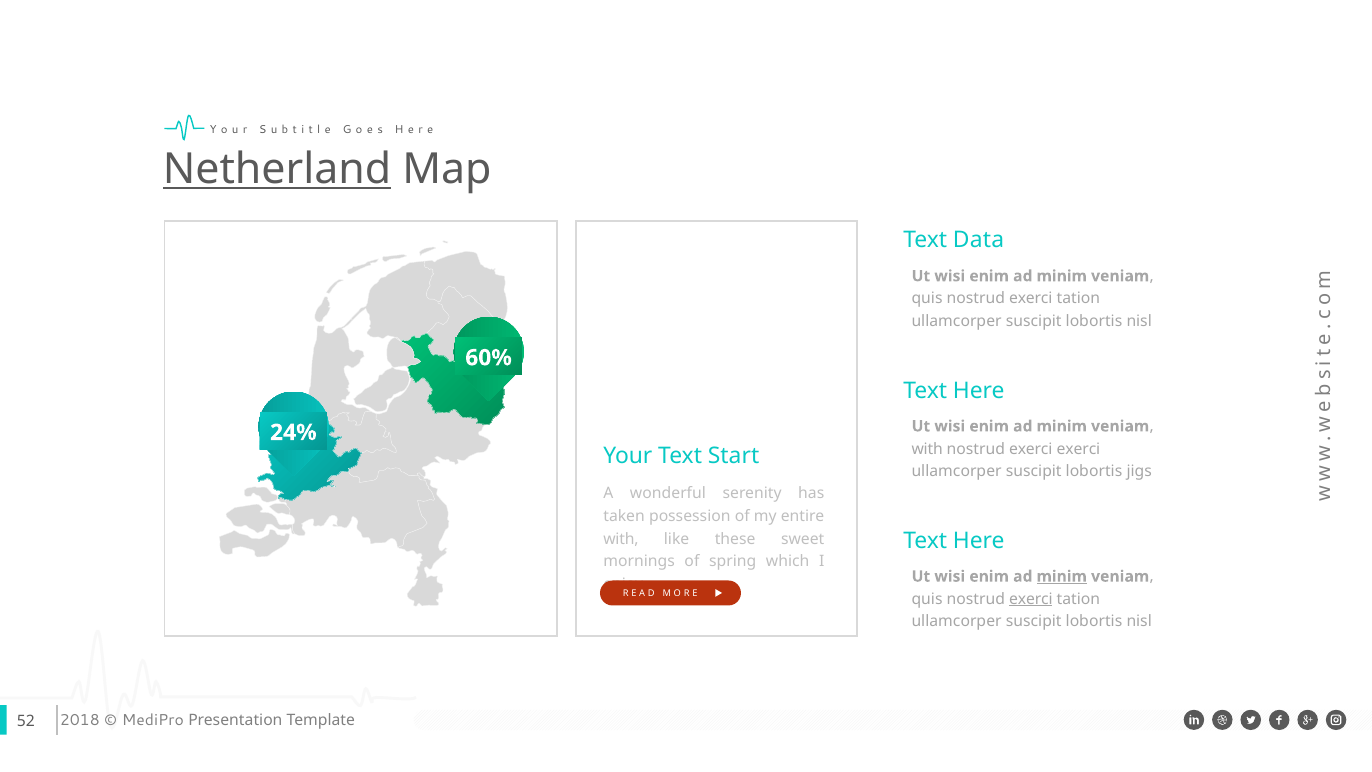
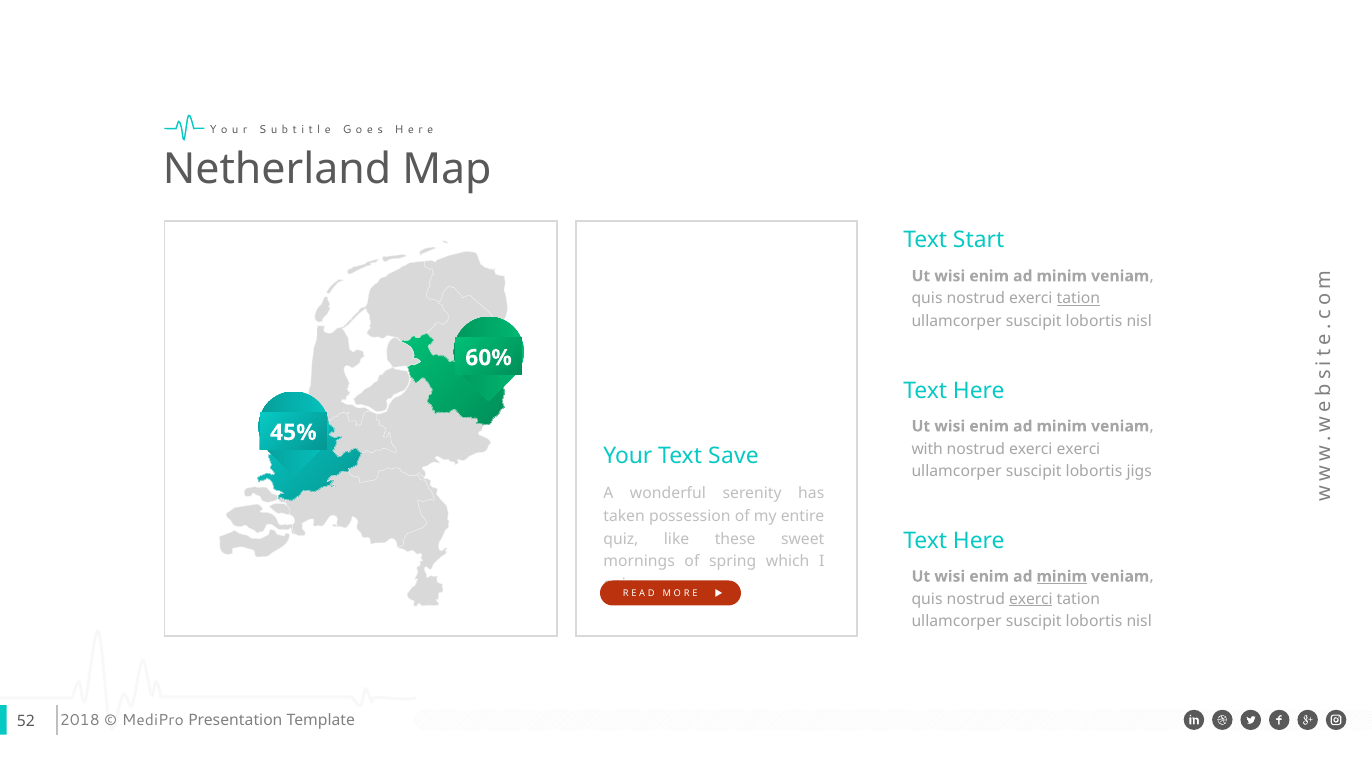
Netherland underline: present -> none
Data: Data -> Start
tation at (1078, 299) underline: none -> present
24%: 24% -> 45%
Start: Start -> Save
with at (621, 539): with -> quiz
